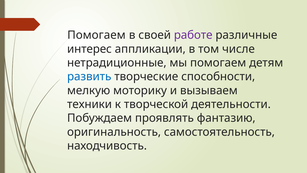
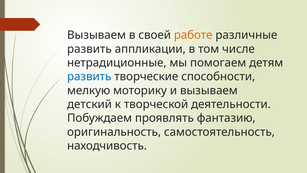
Помогаем at (96, 35): Помогаем -> Вызываем
работе colour: purple -> orange
интерес at (89, 49): интерес -> развить
техники: техники -> детский
